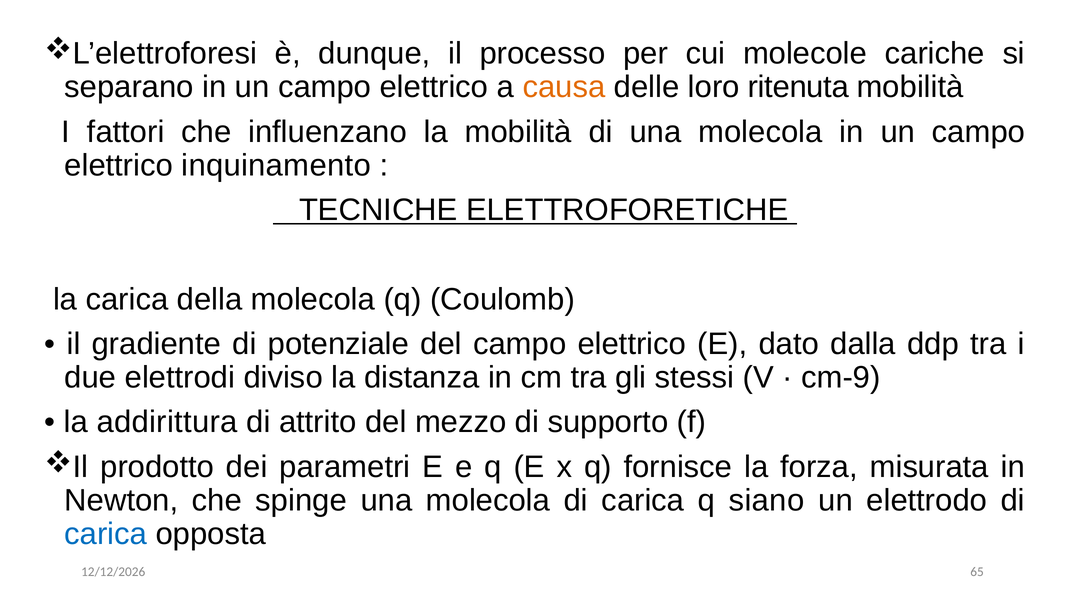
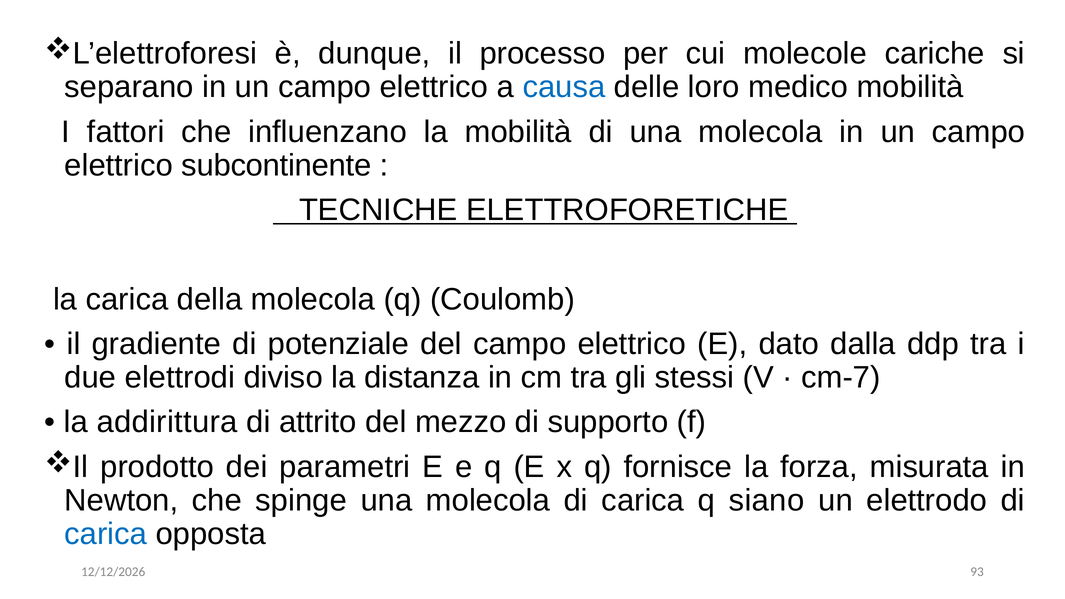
causa colour: orange -> blue
ritenuta: ritenuta -> medico
inquinamento: inquinamento -> subcontinente
cm-9: cm-9 -> cm-7
65: 65 -> 93
